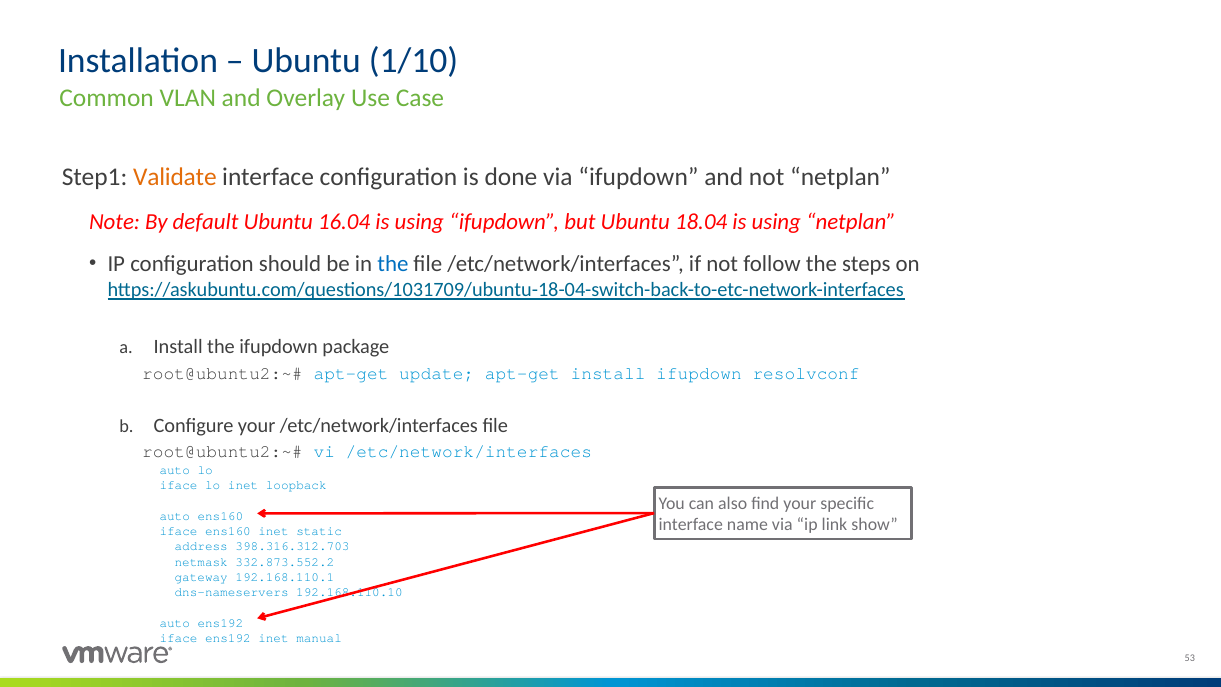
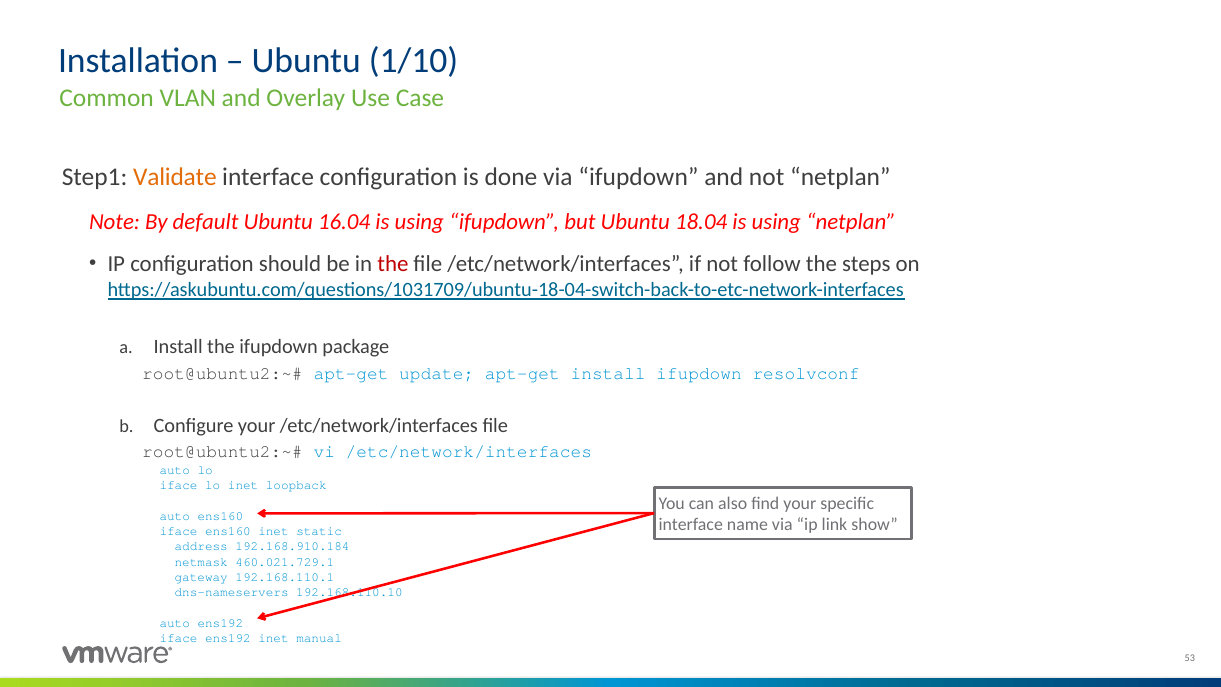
the at (393, 264) colour: blue -> red
398.316.312.703: 398.316.312.703 -> 192.168.910.184
332.873.552.2: 332.873.552.2 -> 460.021.729.1
